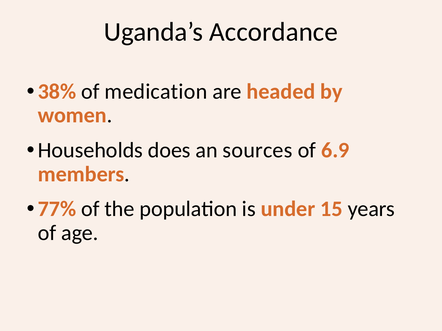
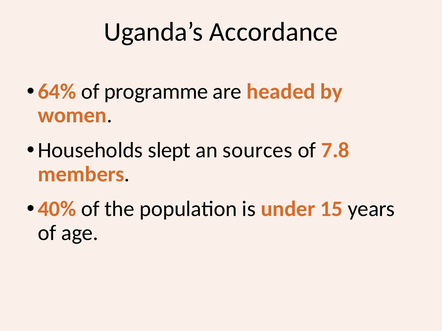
38%: 38% -> 64%
medication: medication -> programme
does: does -> slept
6.9: 6.9 -> 7.8
77%: 77% -> 40%
